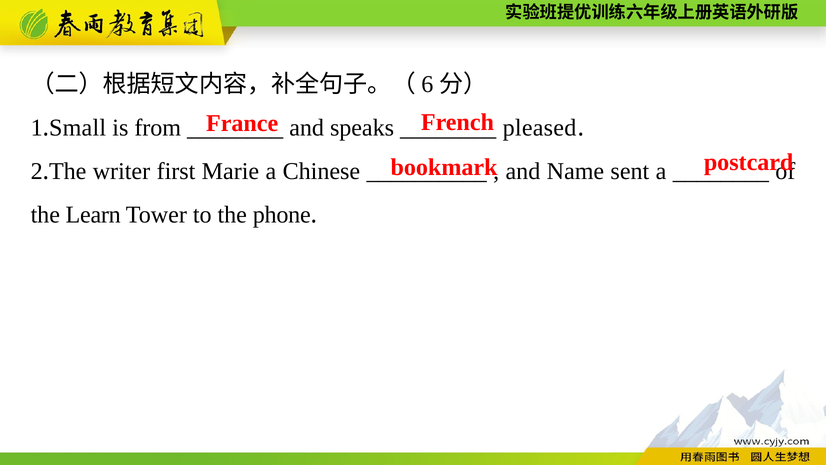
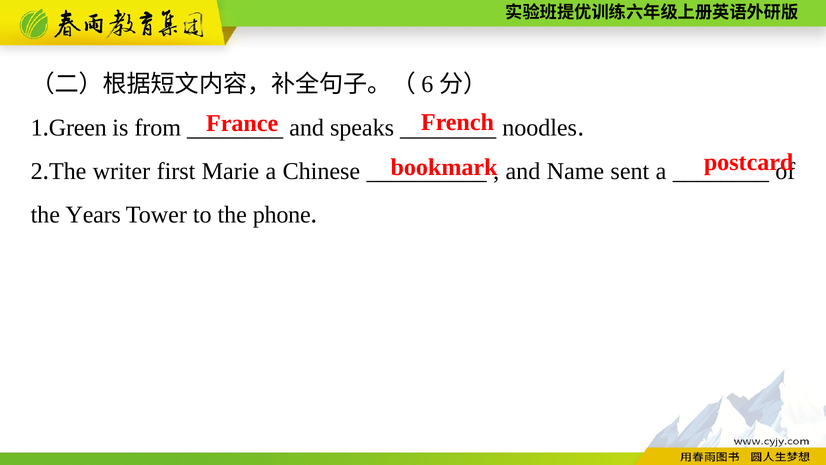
Small: Small -> Green
pleased: pleased -> noodles
Learn: Learn -> Years
